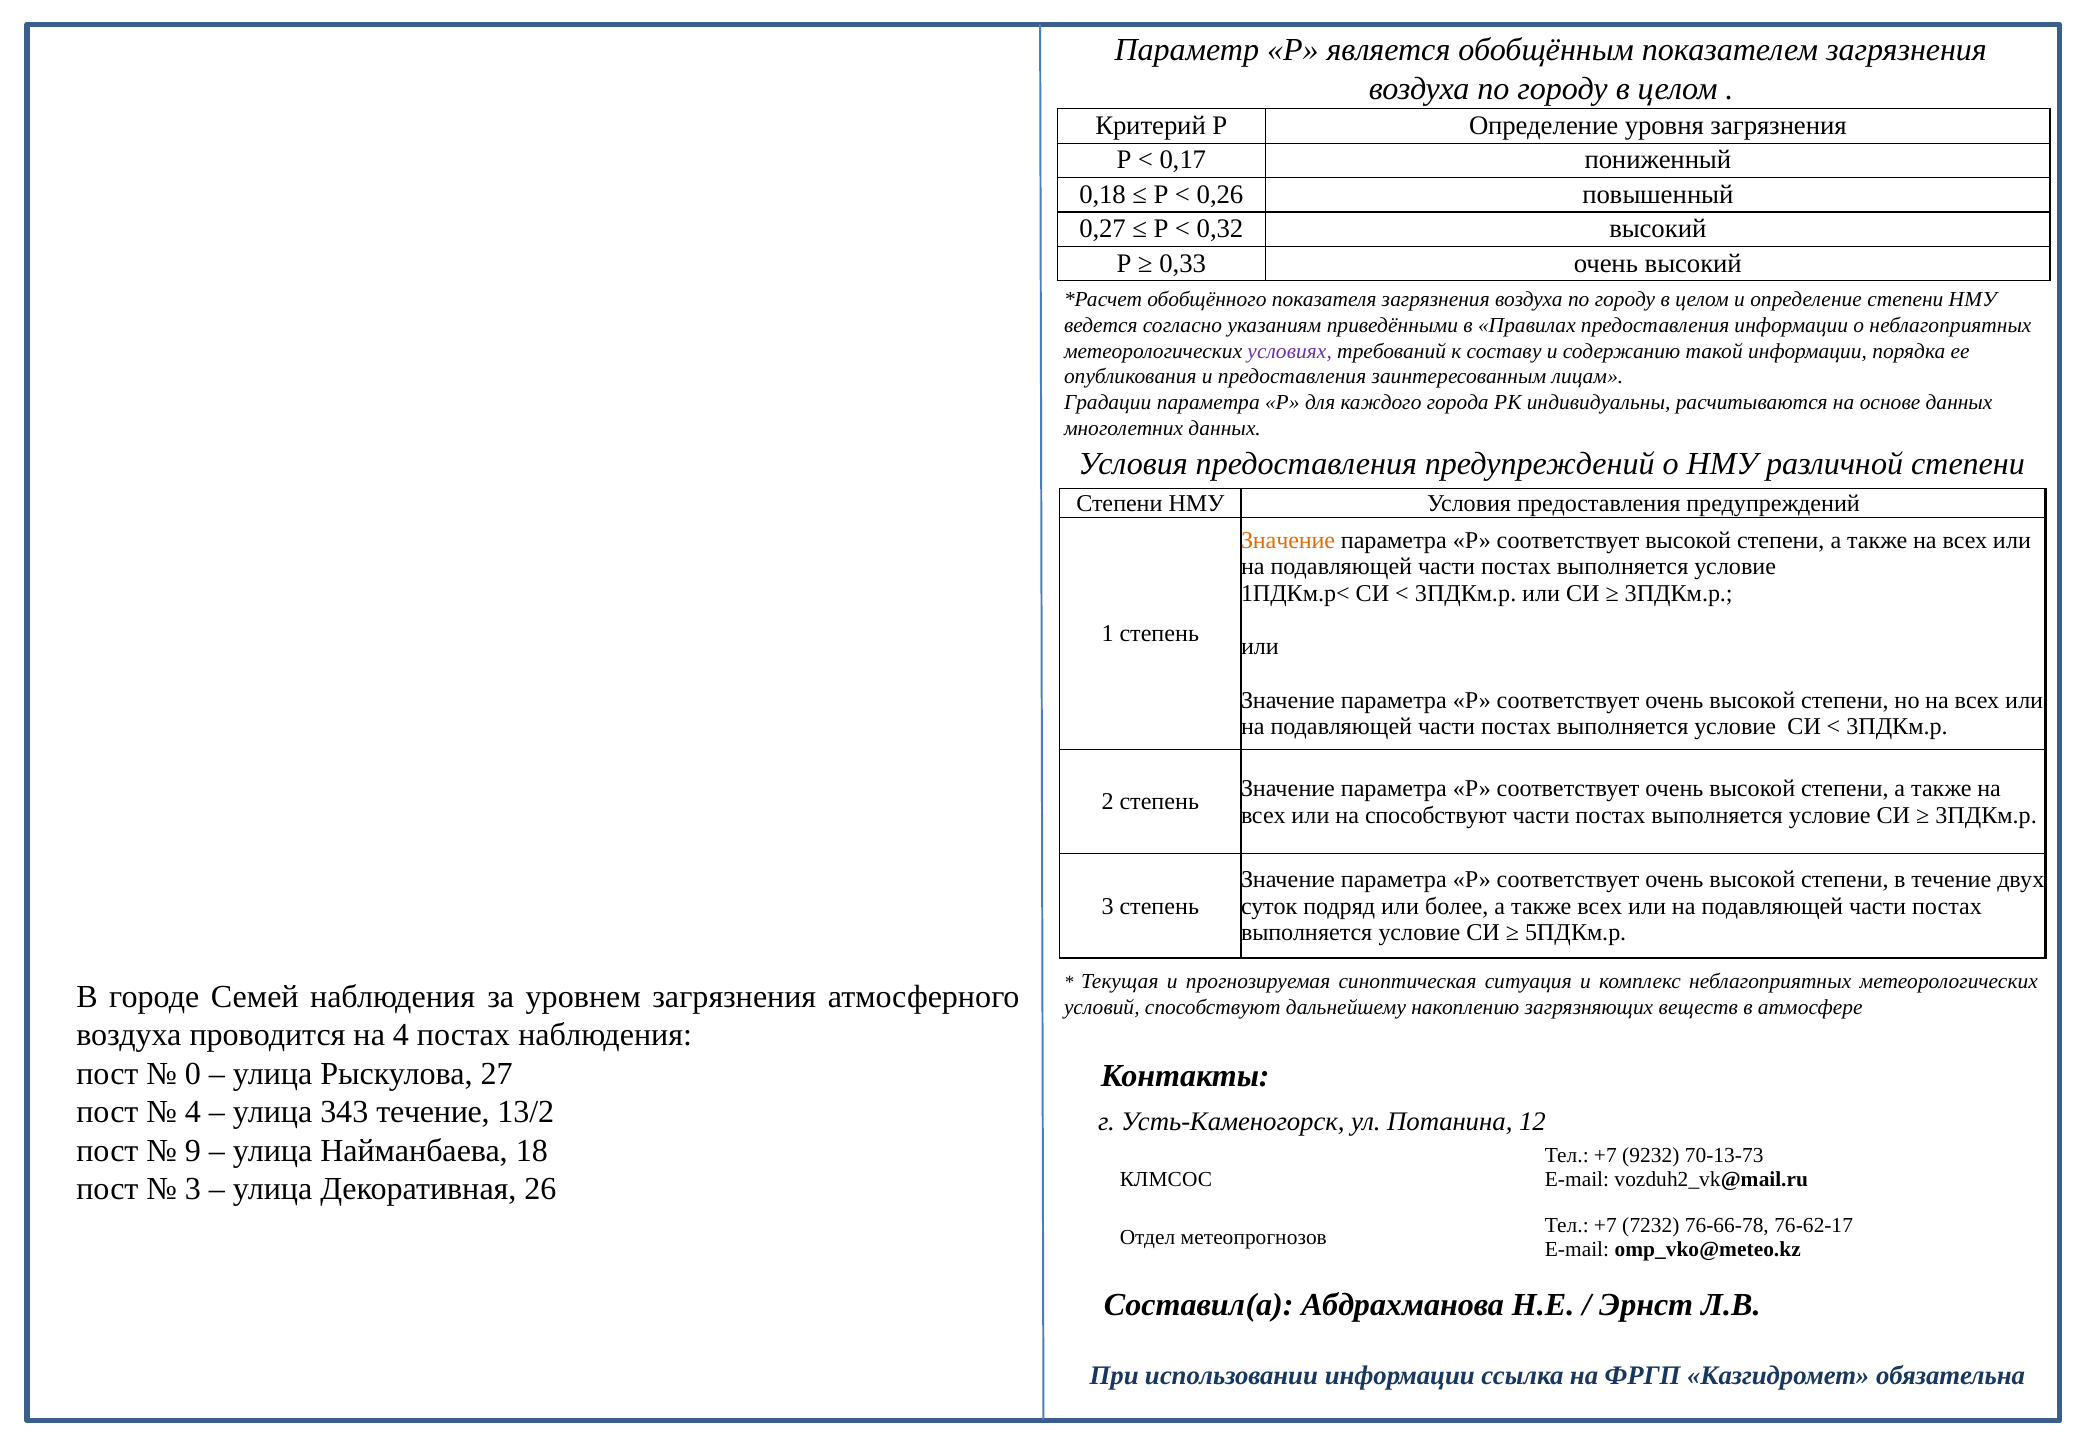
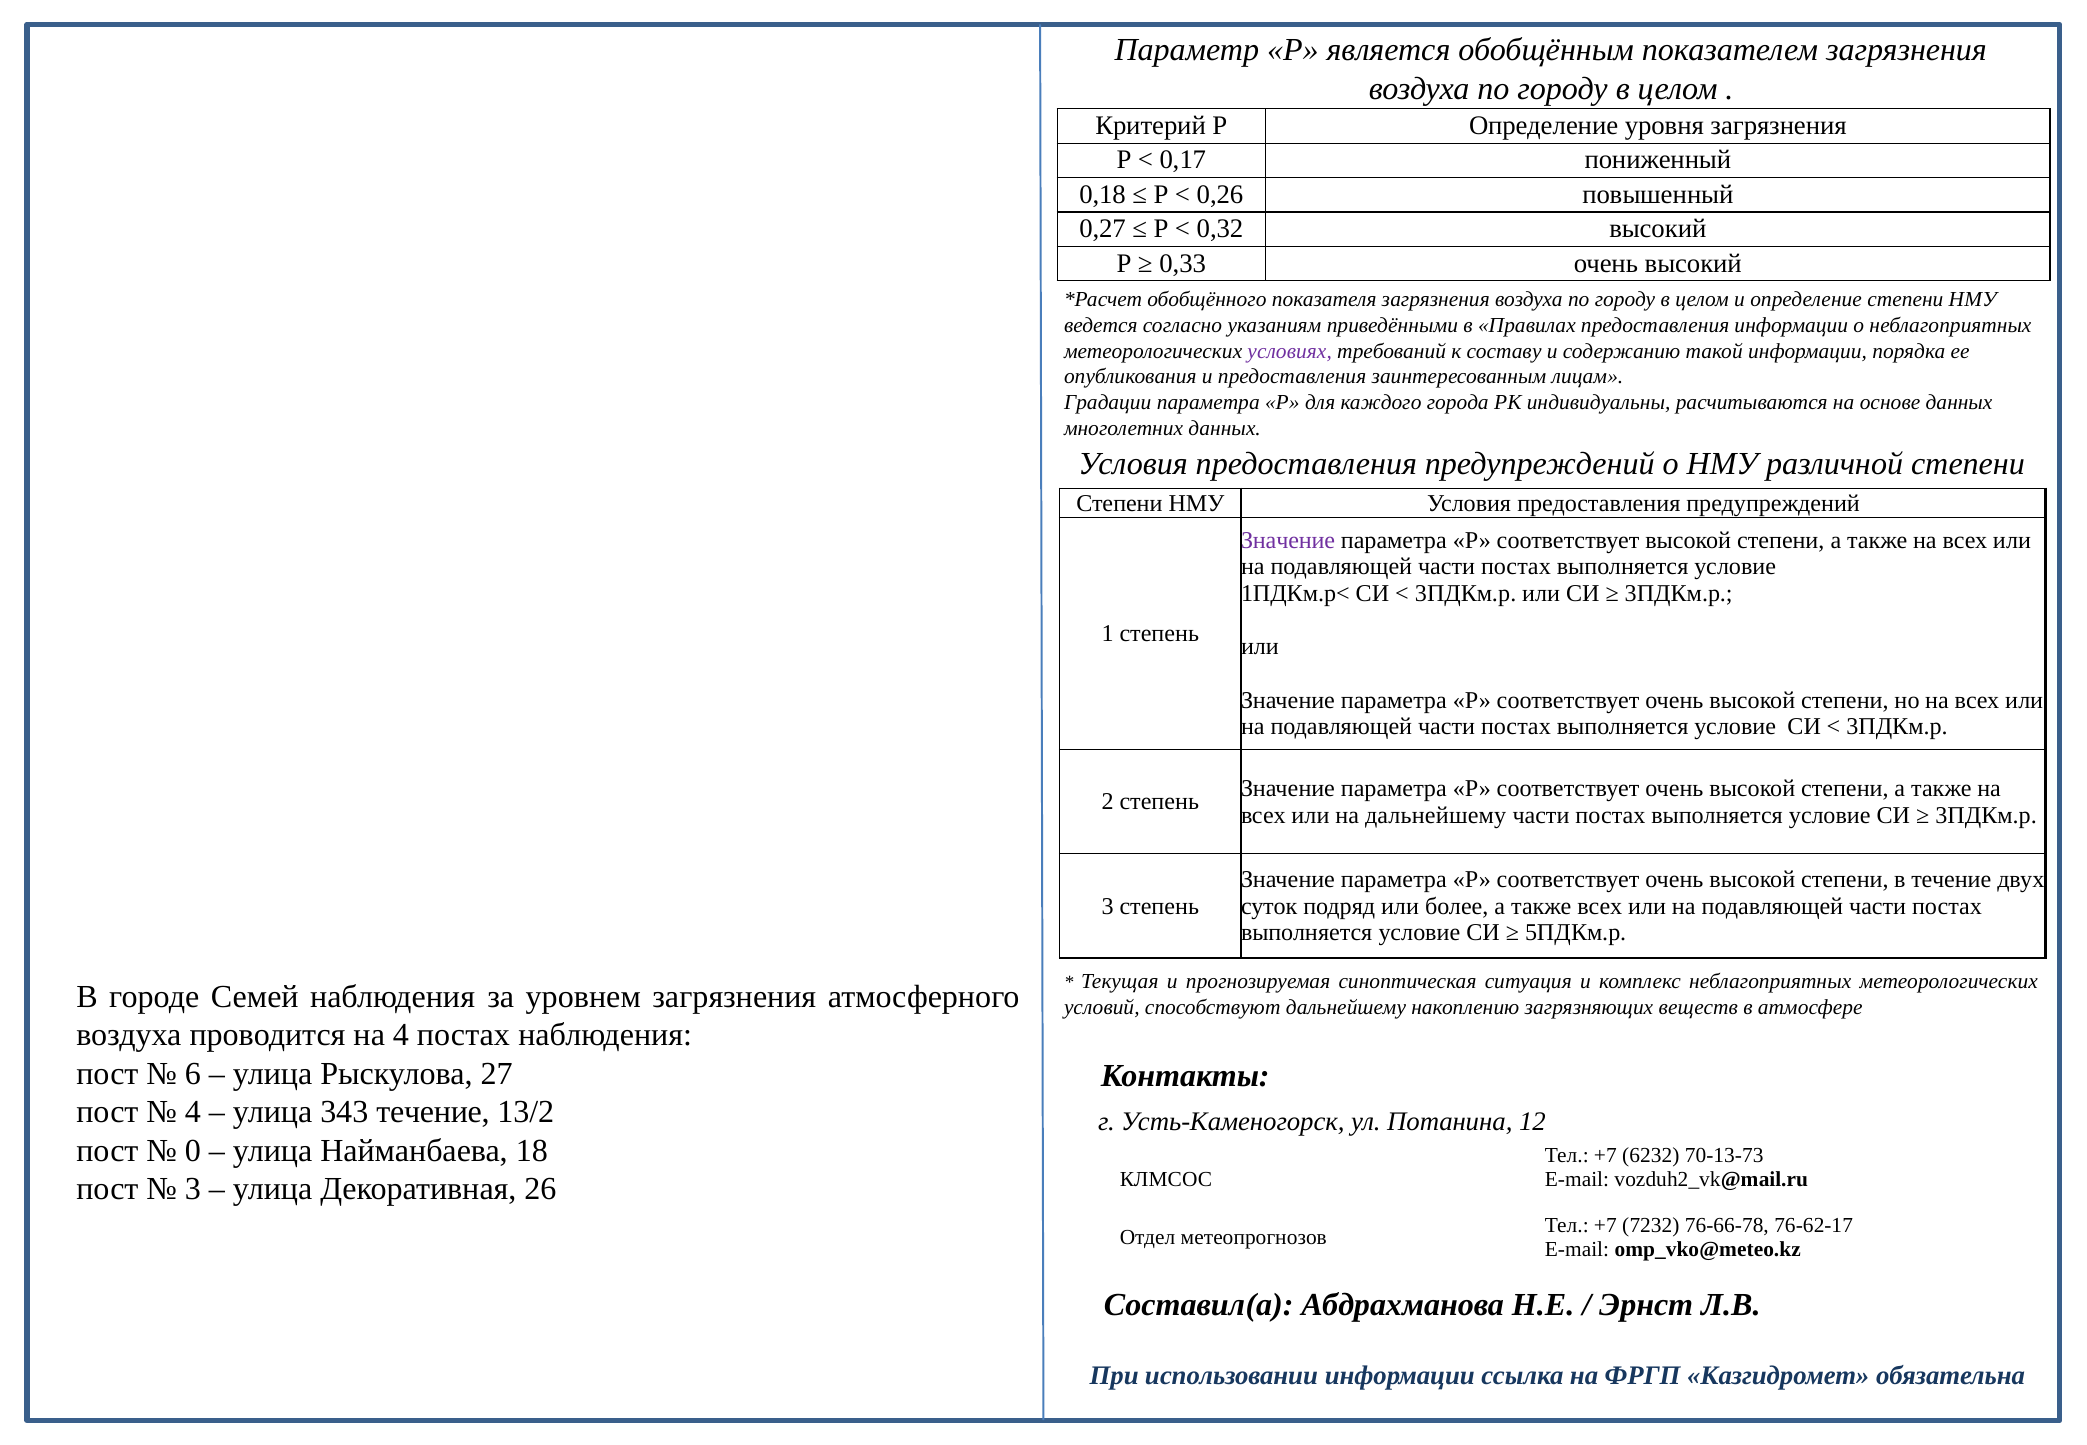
Значение at (1288, 540) colour: orange -> purple
на способствуют: способствуют -> дальнейшему
0: 0 -> 6
9: 9 -> 0
9232: 9232 -> 6232
